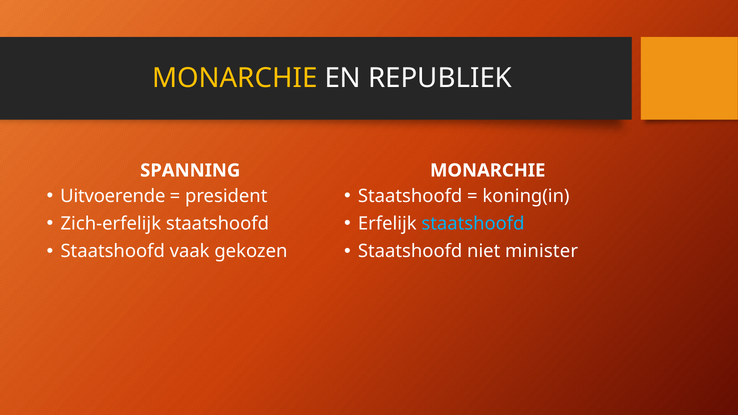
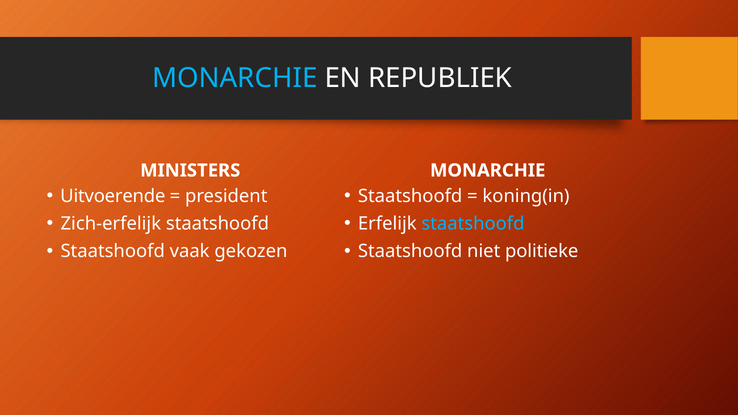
MONARCHIE at (235, 78) colour: yellow -> light blue
SPANNING: SPANNING -> MINISTERS
minister: minister -> politieke
